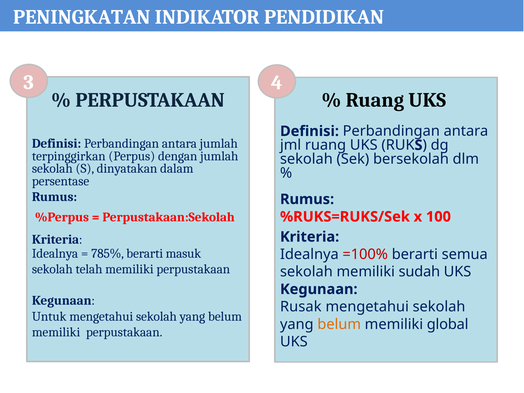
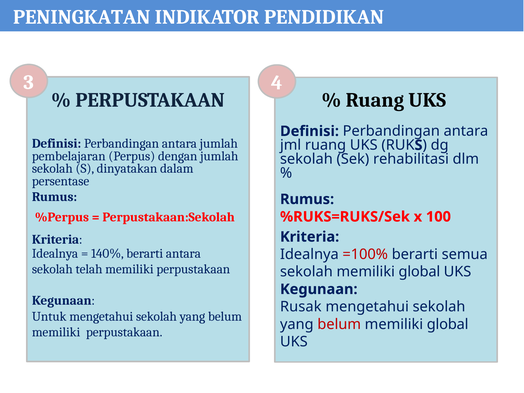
terpinggirkan: terpinggirkan -> pembelajaran
bersekolah: bersekolah -> rehabilitasi
785%: 785% -> 140%
berarti masuk: masuk -> antara
sekolah memiliki sudah: sudah -> global
belum at (339, 324) colour: orange -> red
